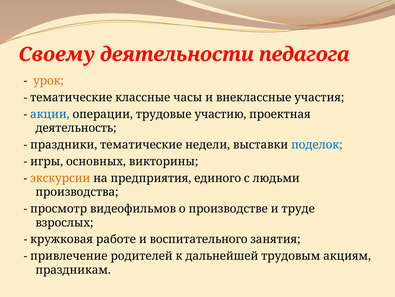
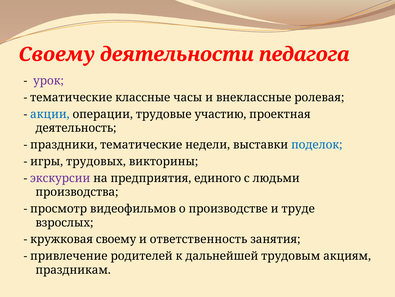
урок colour: orange -> purple
участия: участия -> ролевая
основных: основных -> трудовых
экскурсии colour: orange -> purple
кружковая работе: работе -> своему
воспитательного: воспитательного -> ответственность
